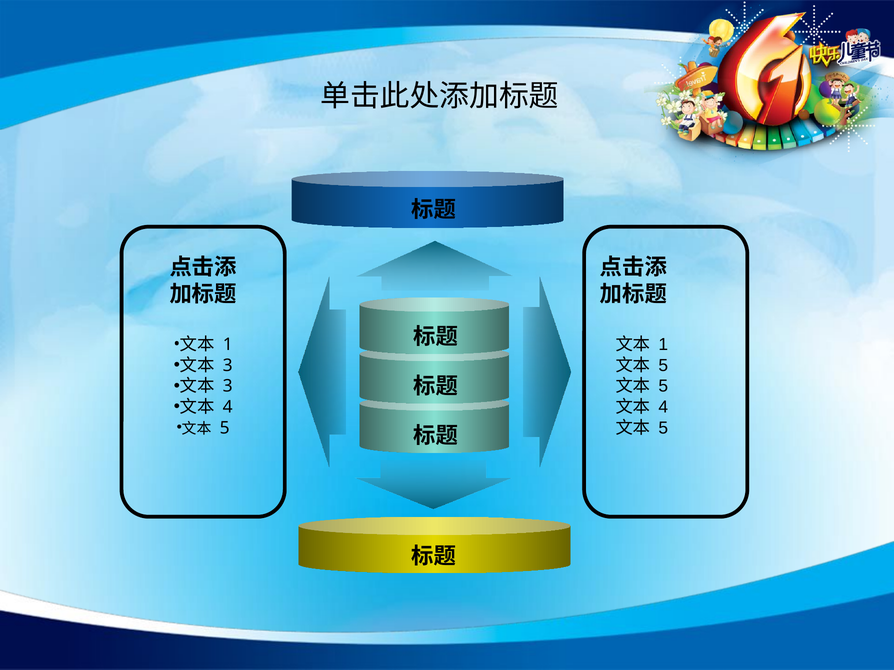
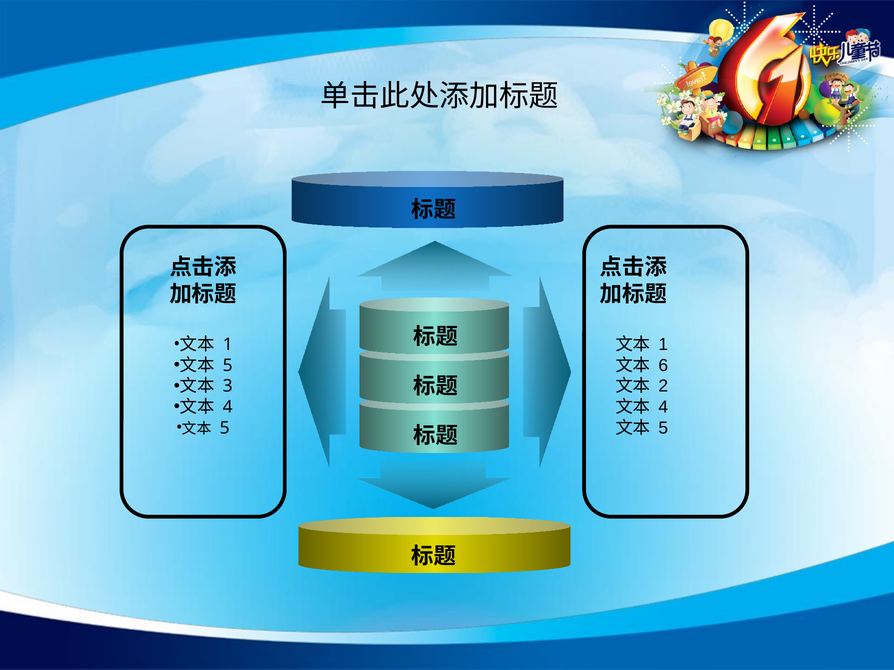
3 at (228, 366): 3 -> 5
5 at (663, 366): 5 -> 6
5 at (663, 386): 5 -> 2
